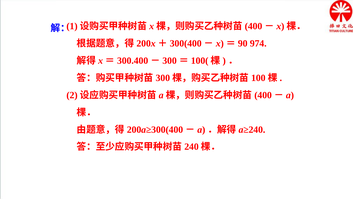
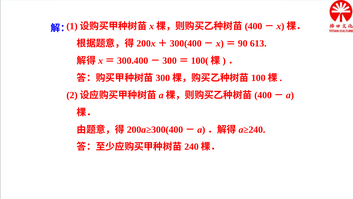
974: 974 -> 613
